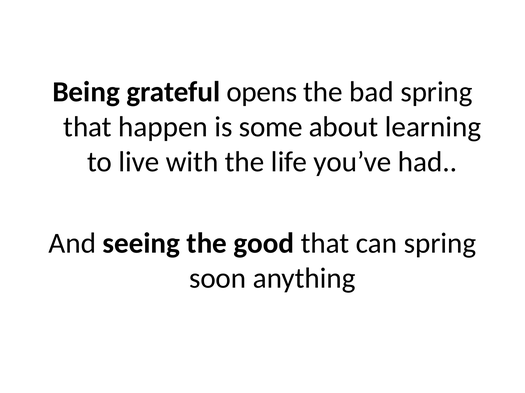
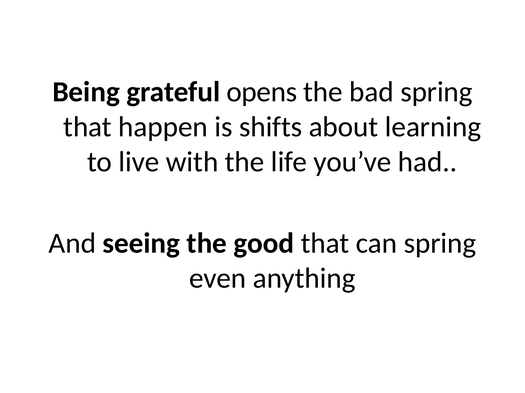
some: some -> shifts
soon: soon -> even
